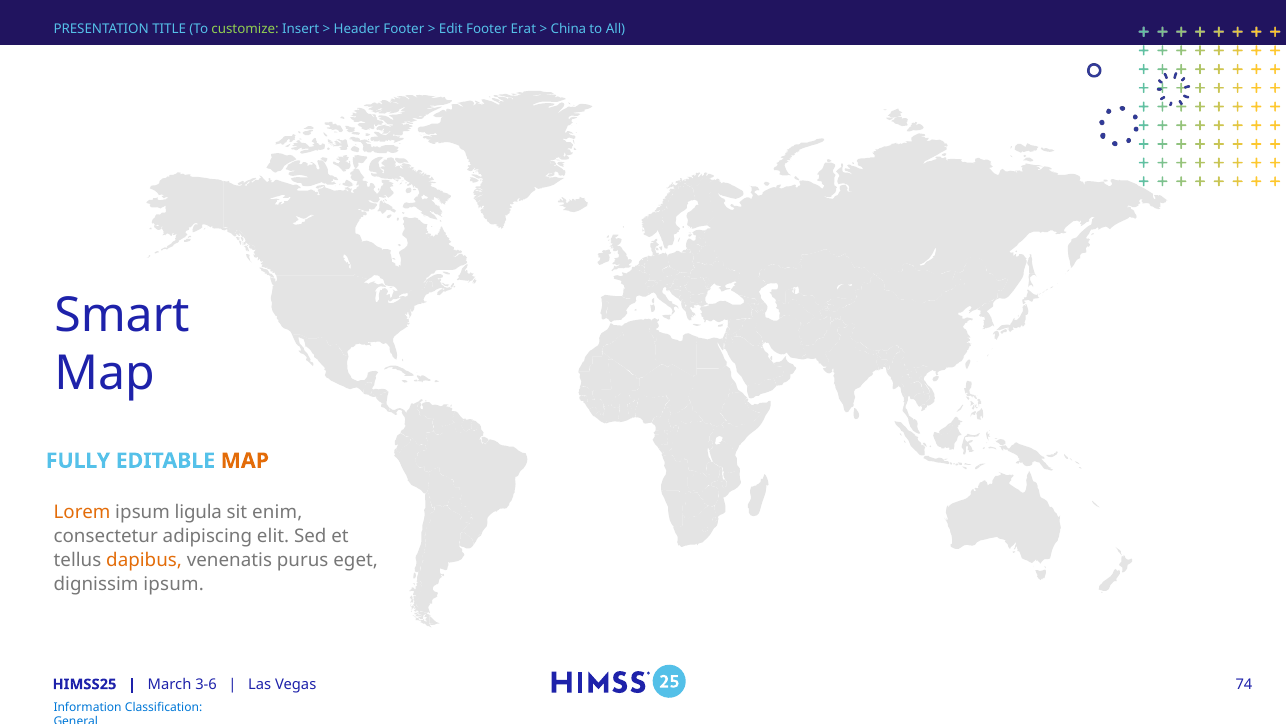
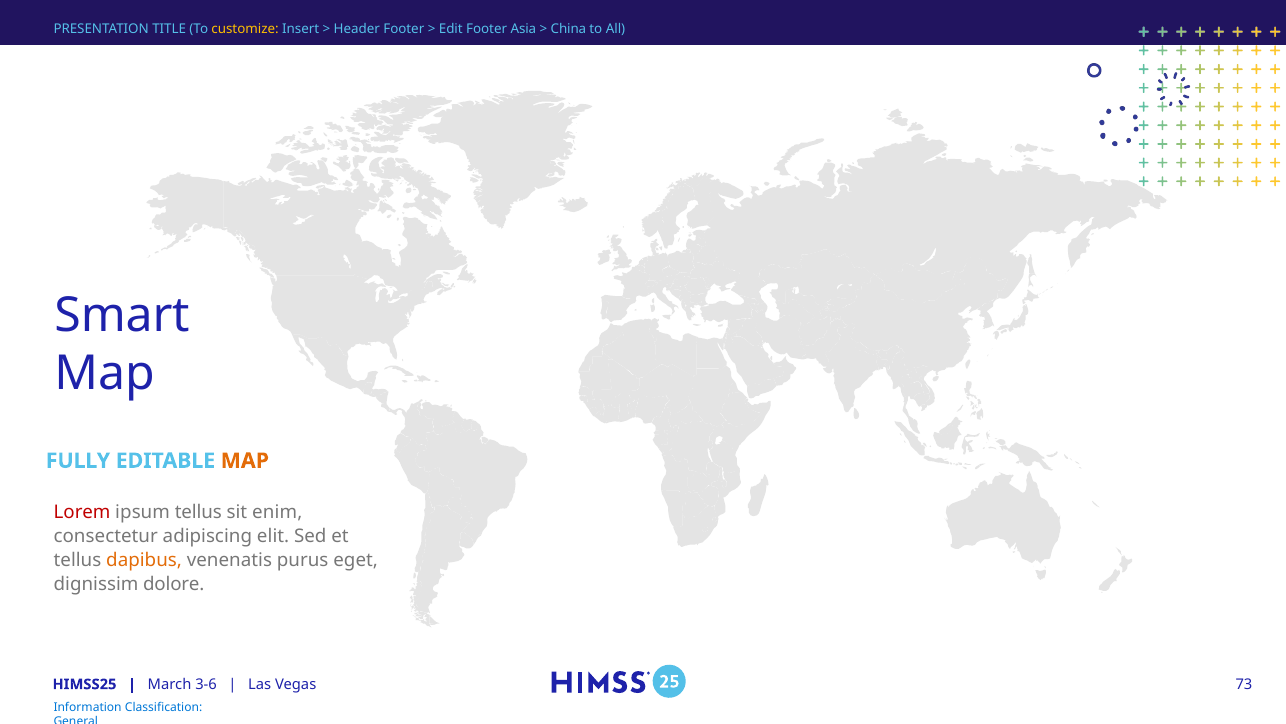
customize colour: light green -> yellow
Erat: Erat -> Asia
Lorem colour: orange -> red
ipsum ligula: ligula -> tellus
dignissim ipsum: ipsum -> dolore
74: 74 -> 73
